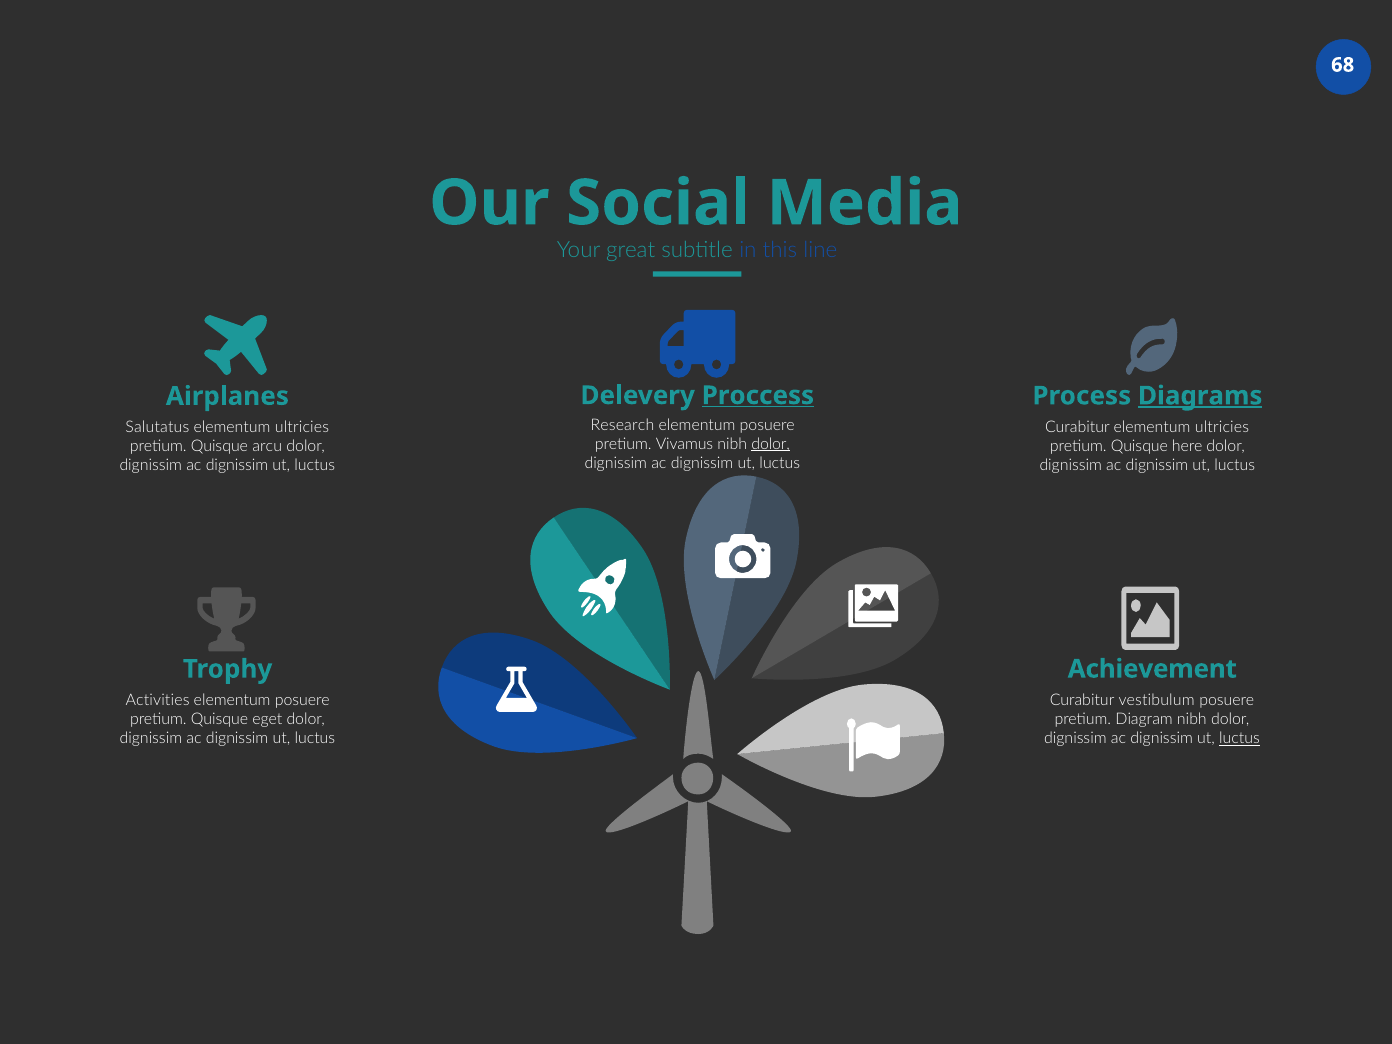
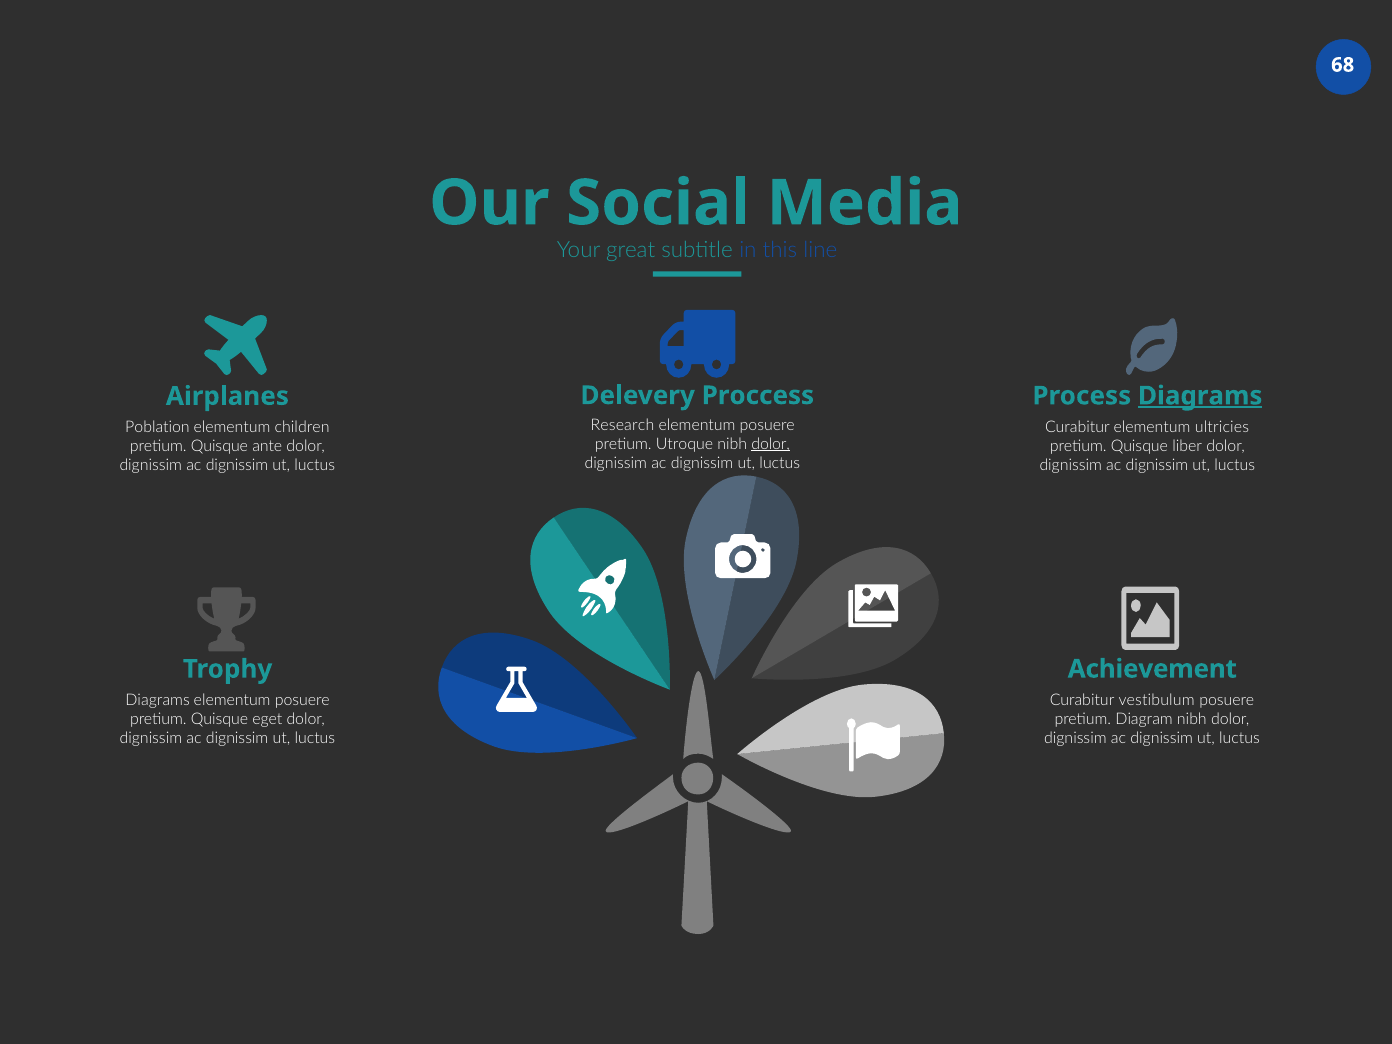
Proccess underline: present -> none
Salutatus: Salutatus -> Poblation
ultricies at (302, 427): ultricies -> children
Vivamus: Vivamus -> Utroque
here: here -> liber
arcu: arcu -> ante
Activities at (158, 700): Activities -> Diagrams
luctus at (1239, 738) underline: present -> none
